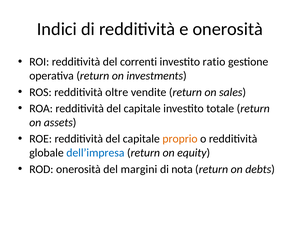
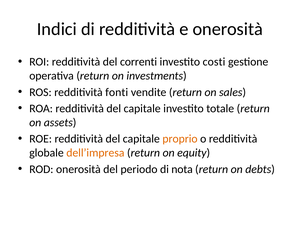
ratio: ratio -> costi
oltre: oltre -> fonti
dell’impresa colour: blue -> orange
margini: margini -> periodo
